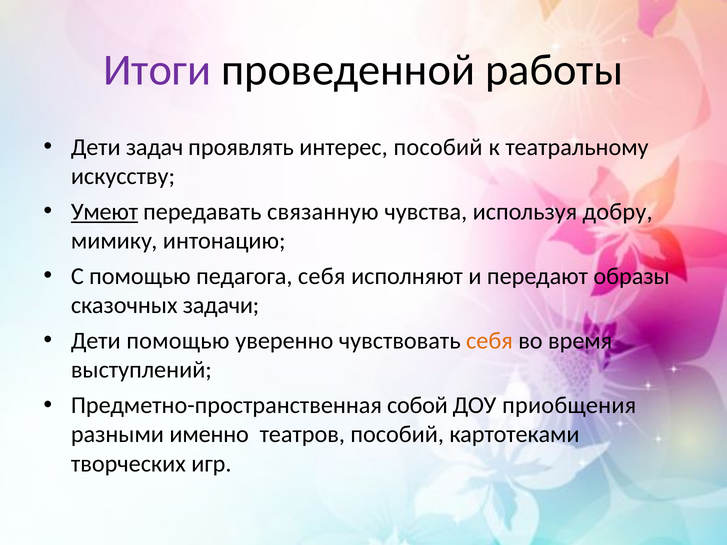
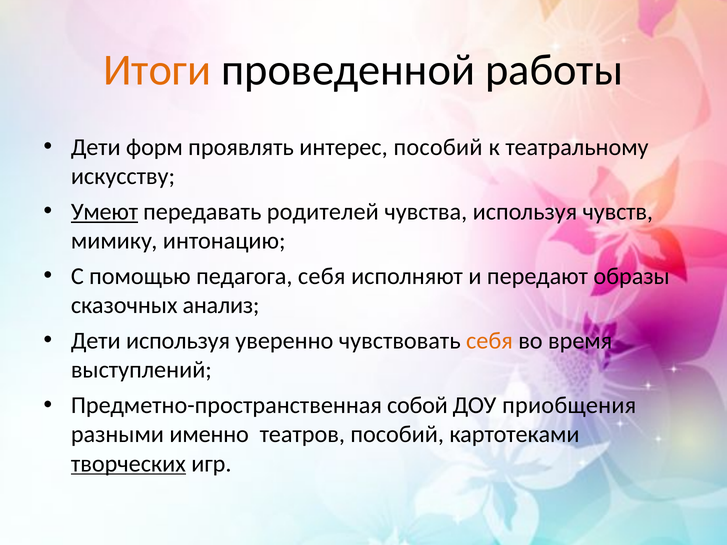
Итоги colour: purple -> orange
задач: задач -> форм
связанную: связанную -> родителей
добру: добру -> чувств
задачи: задачи -> анализ
Дети помощью: помощью -> используя
творческих underline: none -> present
